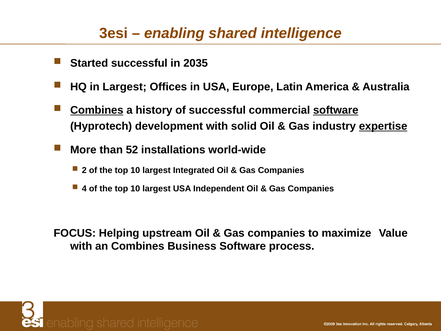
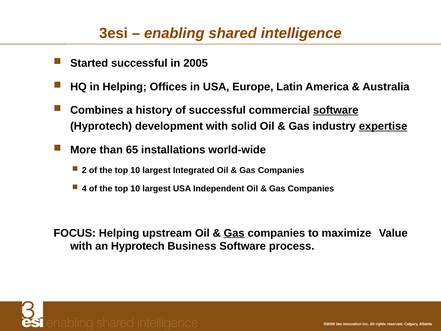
2035: 2035 -> 2005
in Largest: Largest -> Helping
Combines at (97, 110) underline: present -> none
52: 52 -> 65
Gas at (234, 233) underline: none -> present
an Combines: Combines -> Hyprotech
